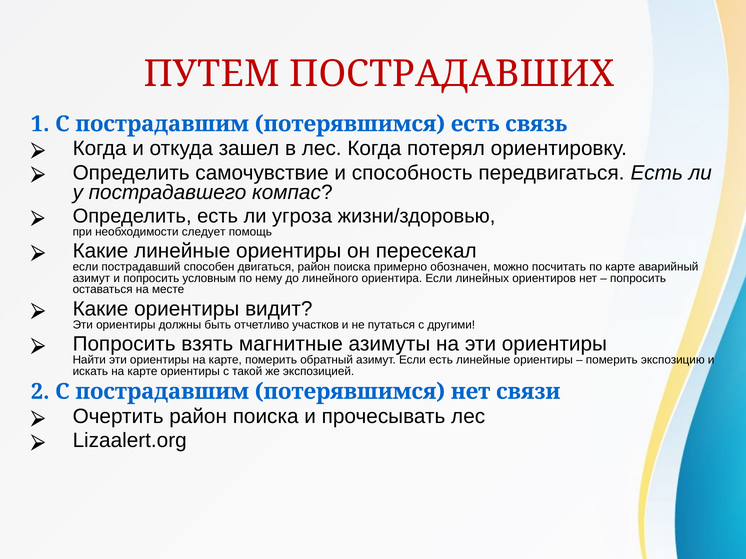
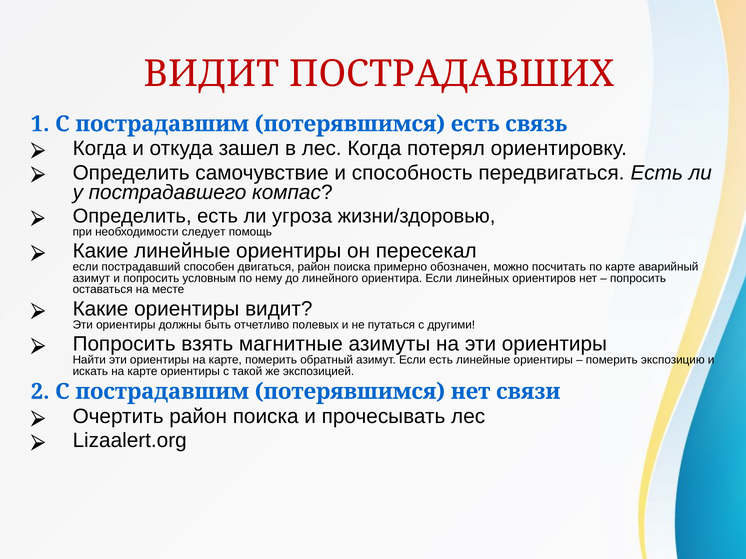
ПУТЕМ at (212, 74): ПУТЕМ -> ВИДИТ
участков: участков -> полевых
